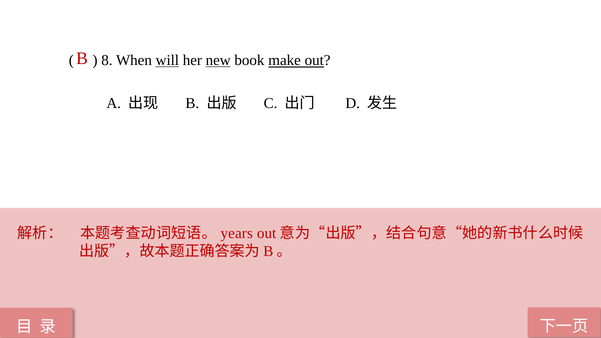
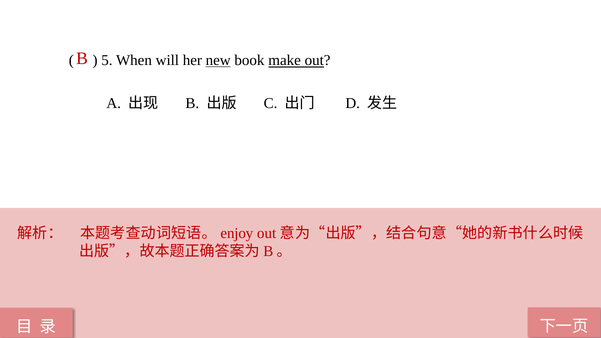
8: 8 -> 5
will underline: present -> none
years: years -> enjoy
